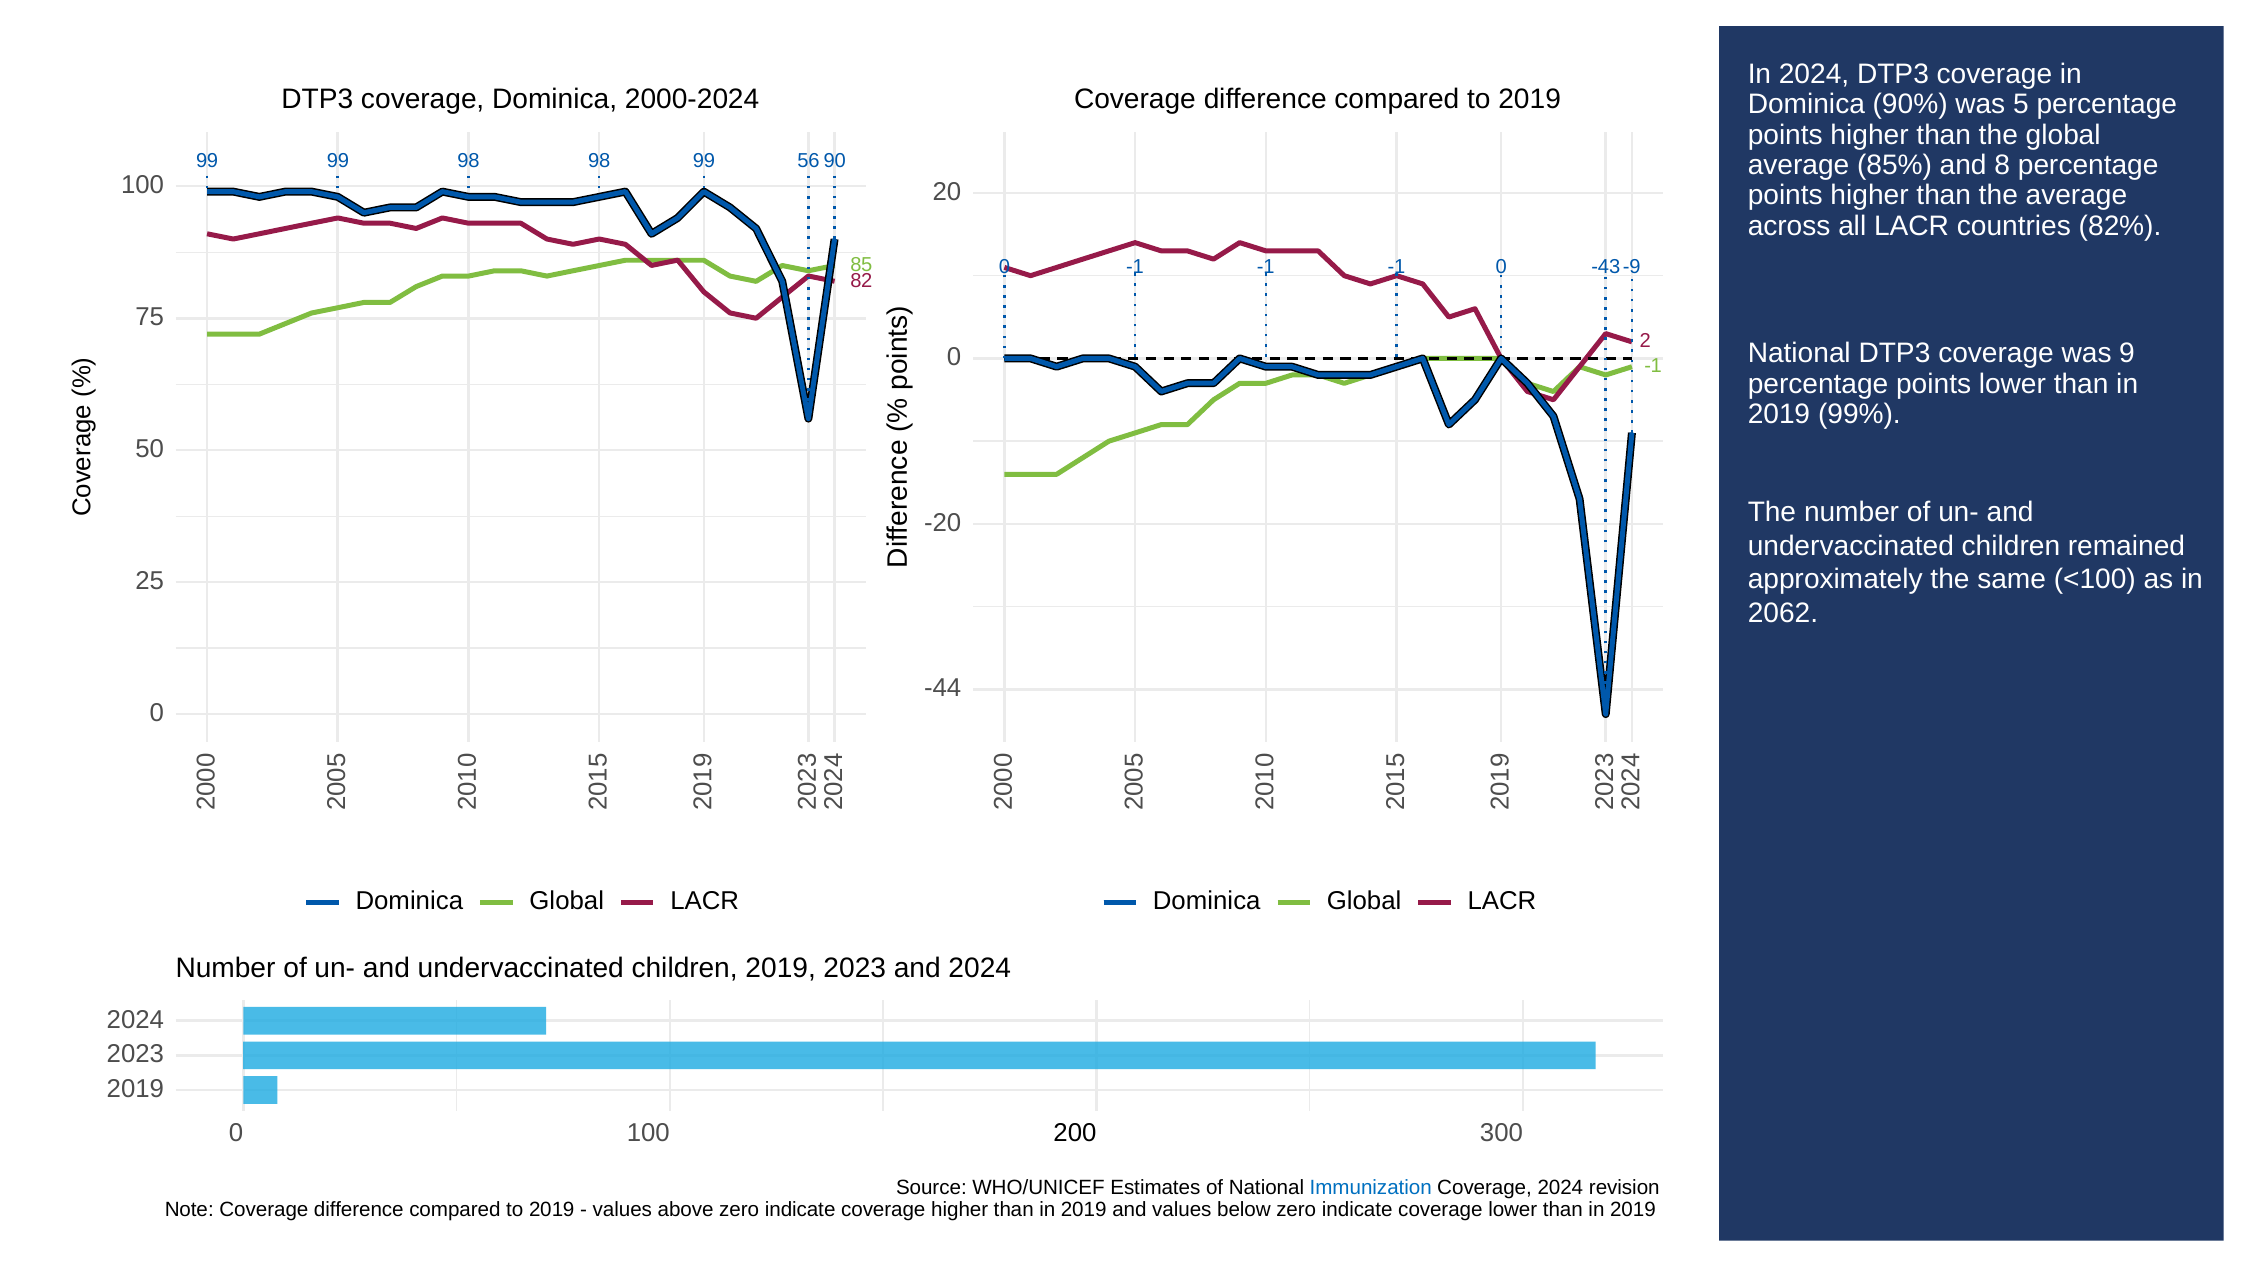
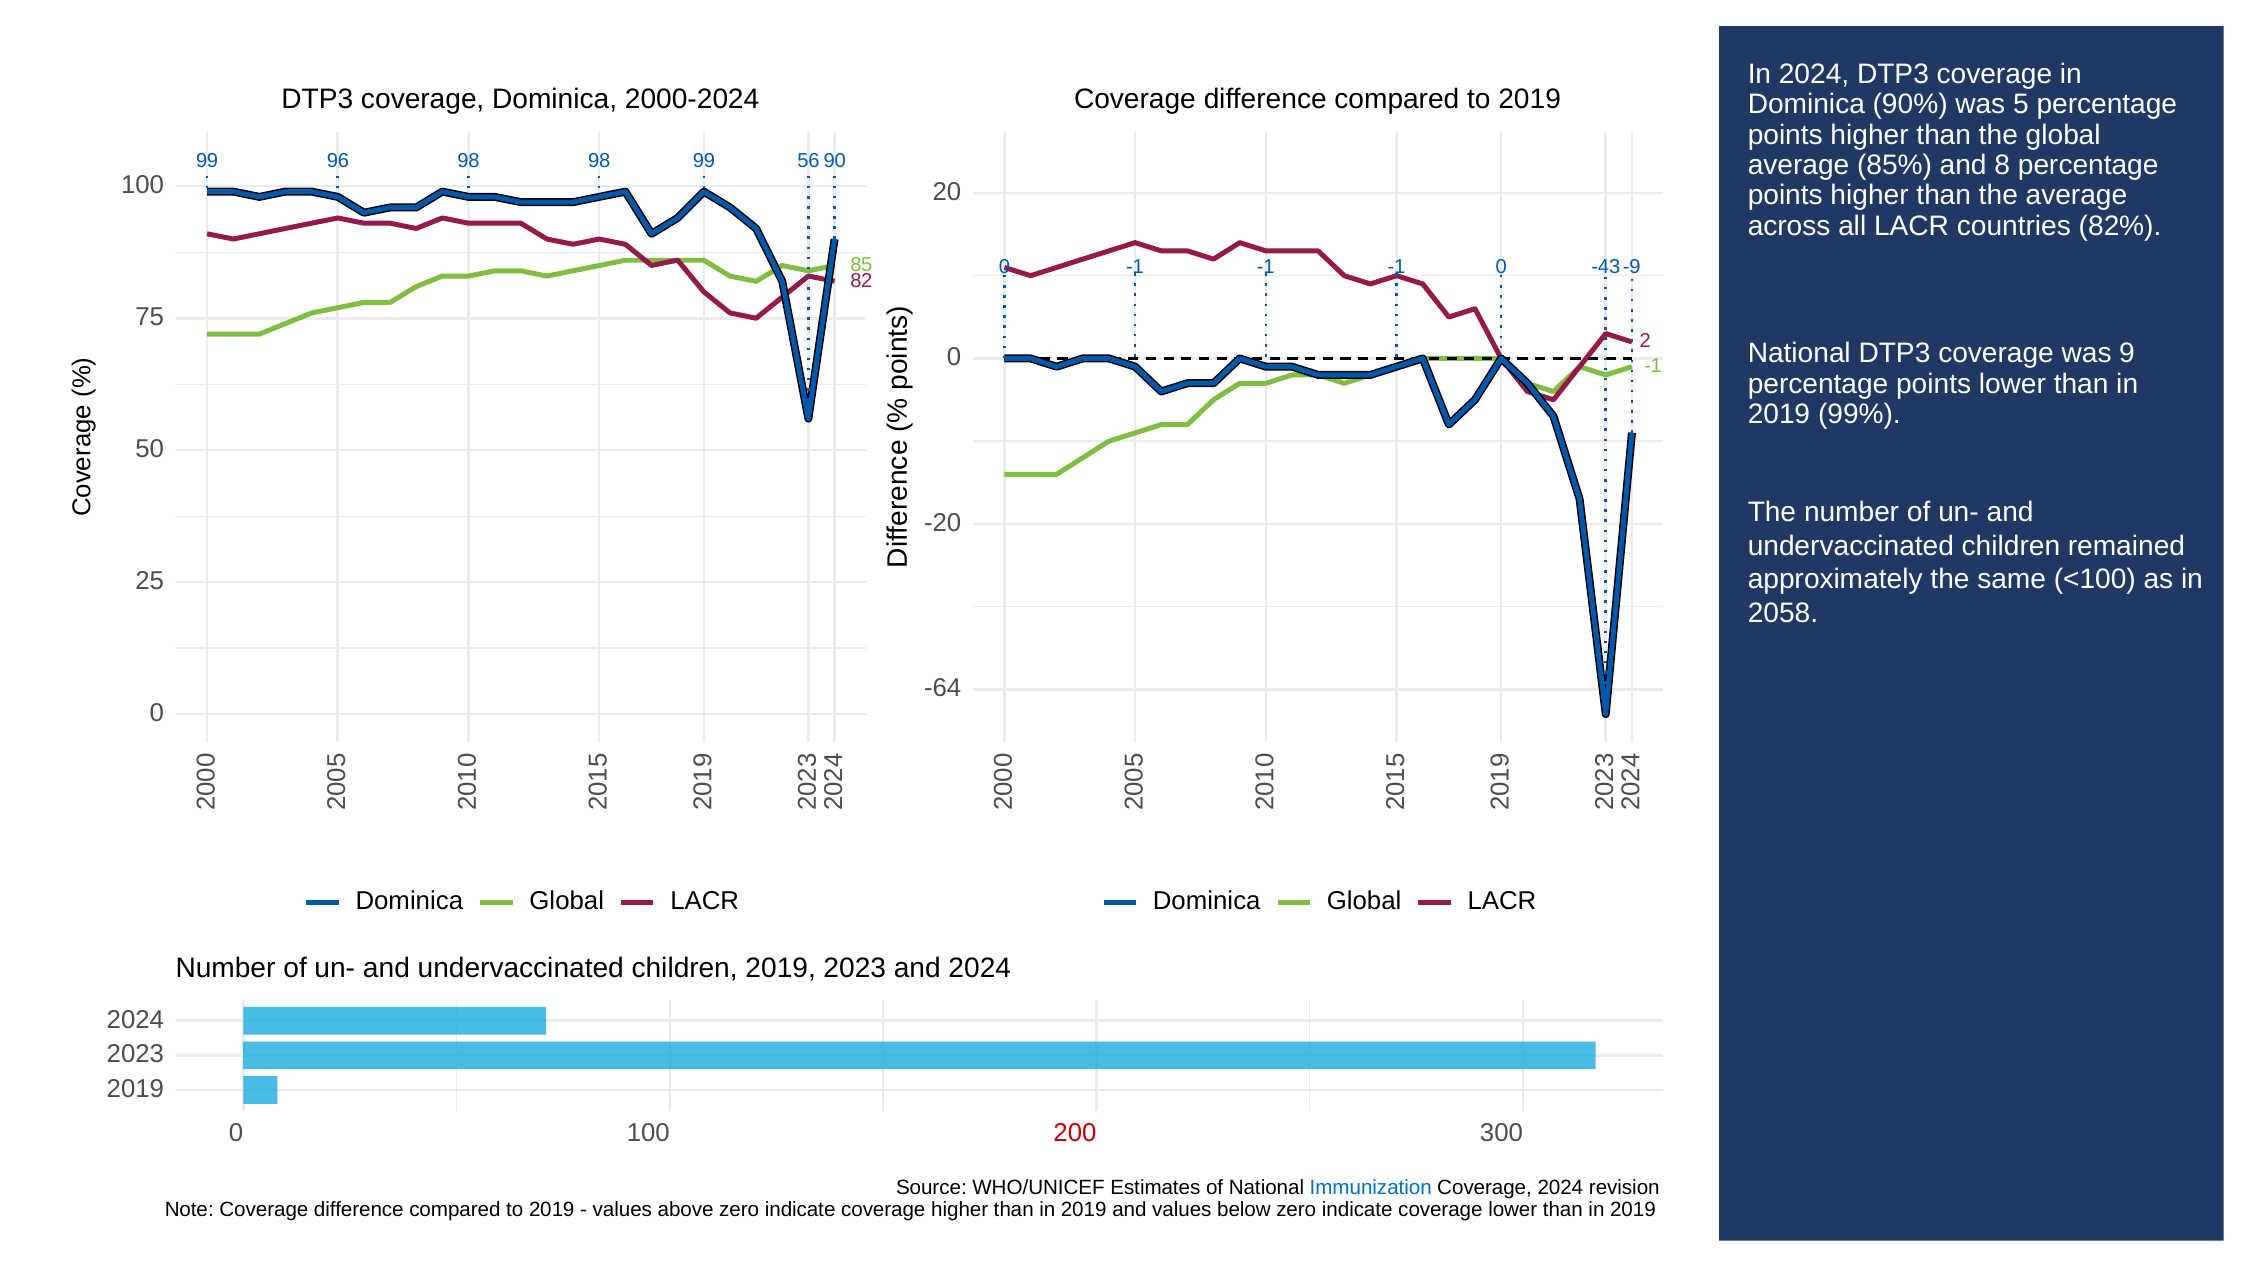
99 99: 99 -> 96
2062: 2062 -> 2058
-44: -44 -> -64
200 colour: black -> red
